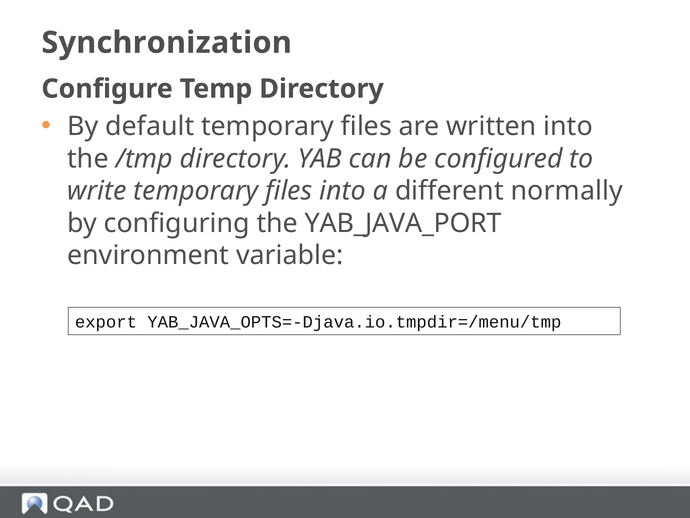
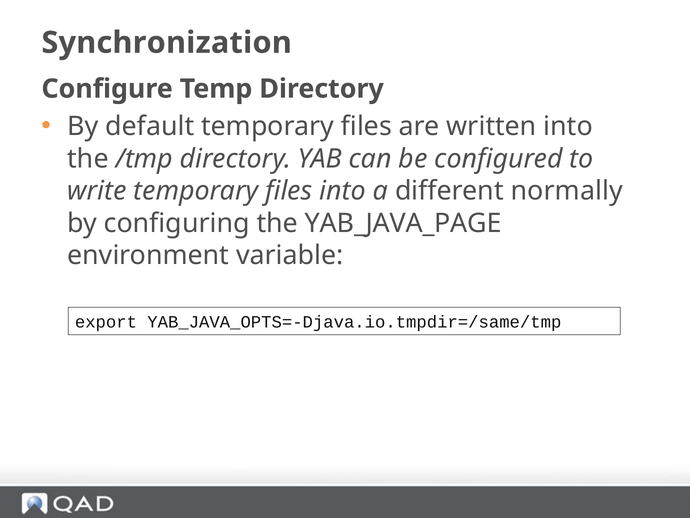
YAB_JAVA_PORT: YAB_JAVA_PORT -> YAB_JAVA_PAGE
YAB_JAVA_OPTS=-Djava.io.tmpdir=/menu/tmp: YAB_JAVA_OPTS=-Djava.io.tmpdir=/menu/tmp -> YAB_JAVA_OPTS=-Djava.io.tmpdir=/same/tmp
